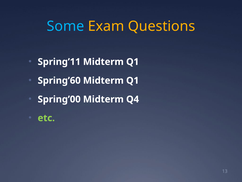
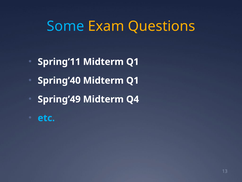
Spring’60: Spring’60 -> Spring’40
Spring’00: Spring’00 -> Spring’49
etc colour: light green -> light blue
